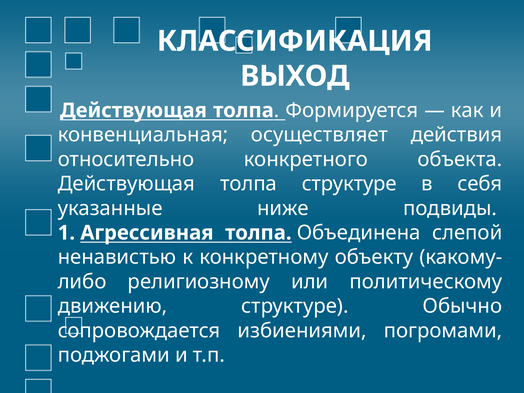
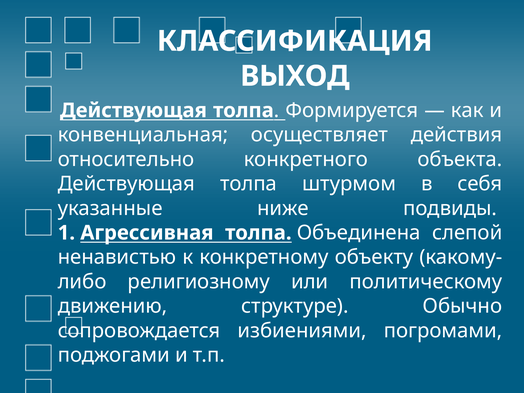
толпа структуре: структуре -> штурмом
